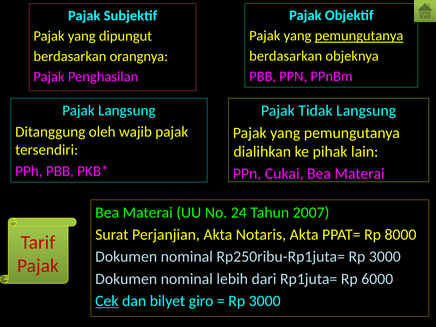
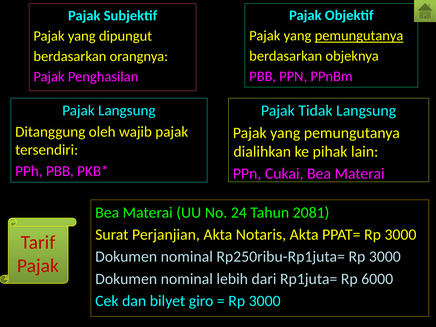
2007: 2007 -> 2081
PPAT= Rp 8000: 8000 -> 3000
Cek underline: present -> none
